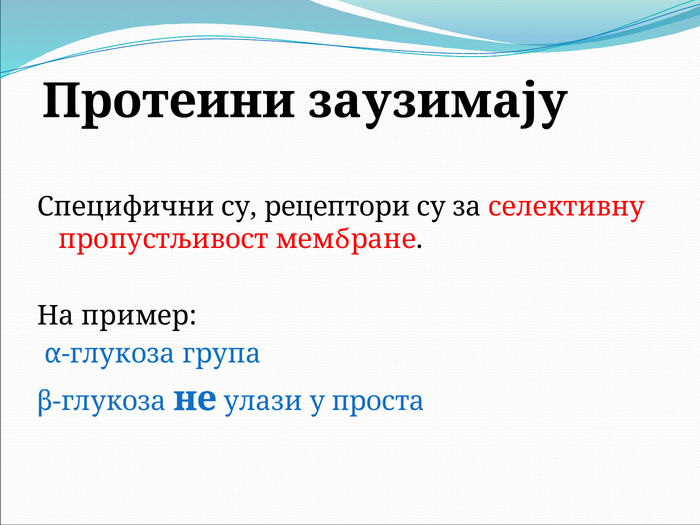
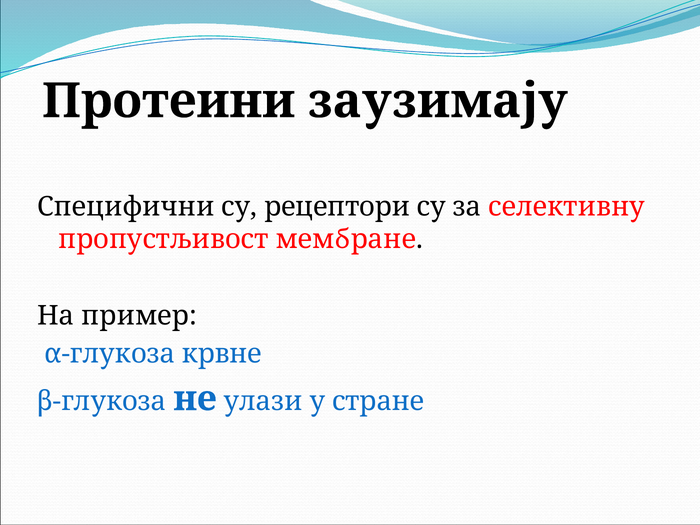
група: група -> крвне
проста: проста -> стране
